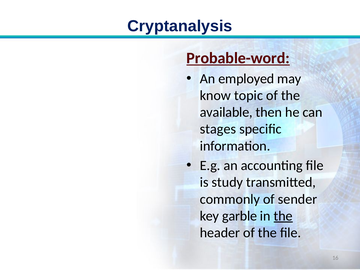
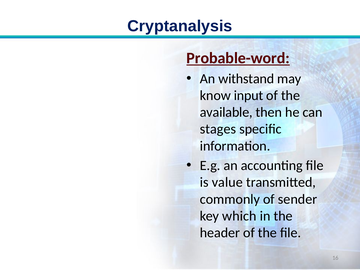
employed: employed -> withstand
topic: topic -> input
study: study -> value
garble: garble -> which
the at (283, 216) underline: present -> none
